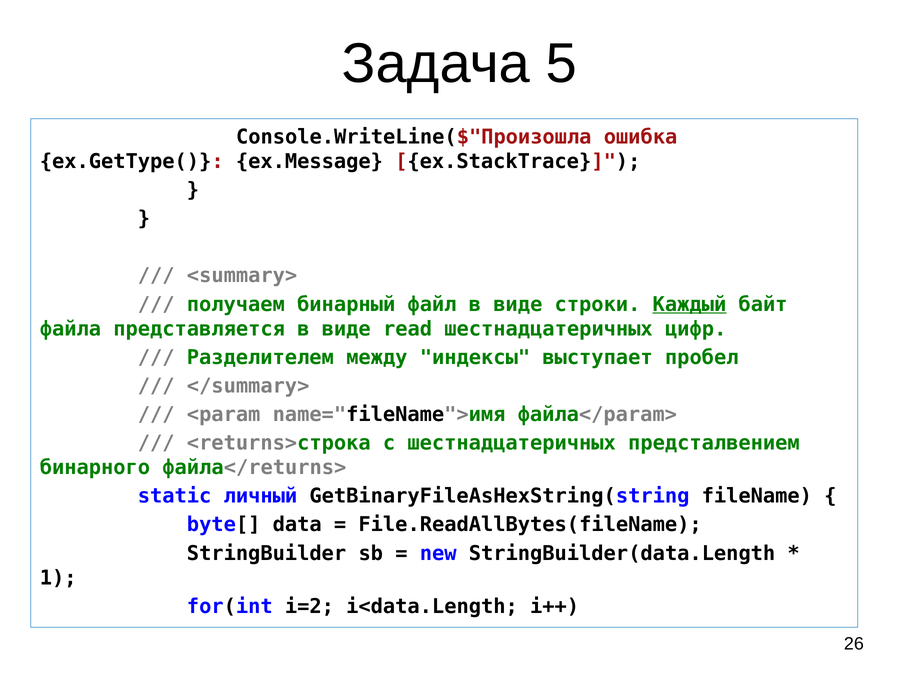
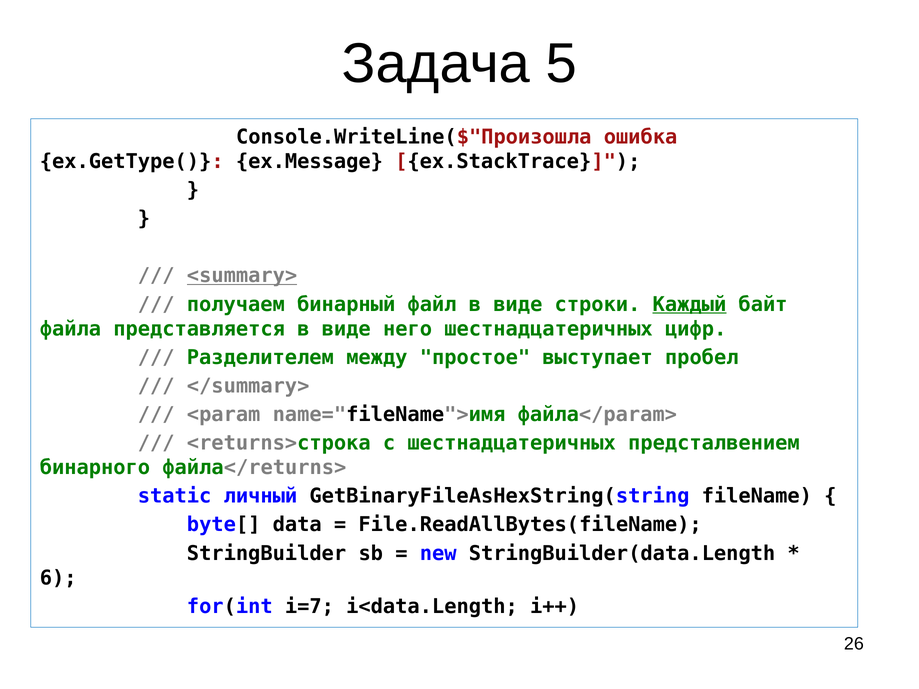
<summary> underline: none -> present
read: read -> него
индексы: индексы -> простое
1: 1 -> 6
i=2: i=2 -> i=7
